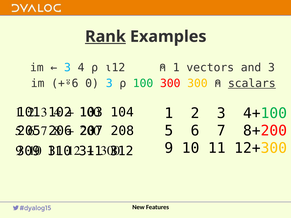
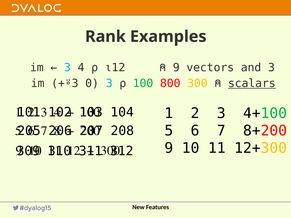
Rank underline: present -> none
1 at (176, 68): 1 -> 9
+⍤6: +⍤6 -> +⍤3
100 300: 300 -> 800
